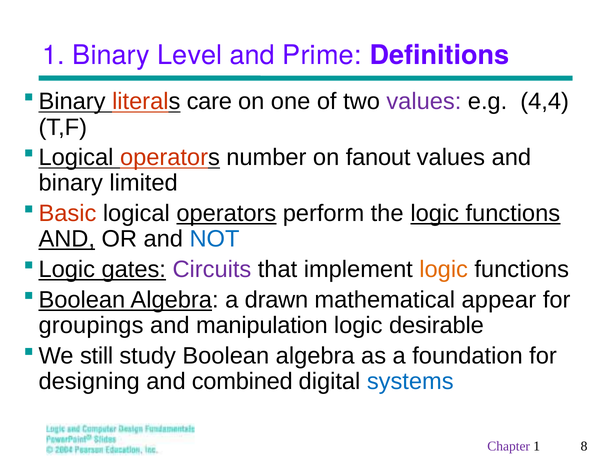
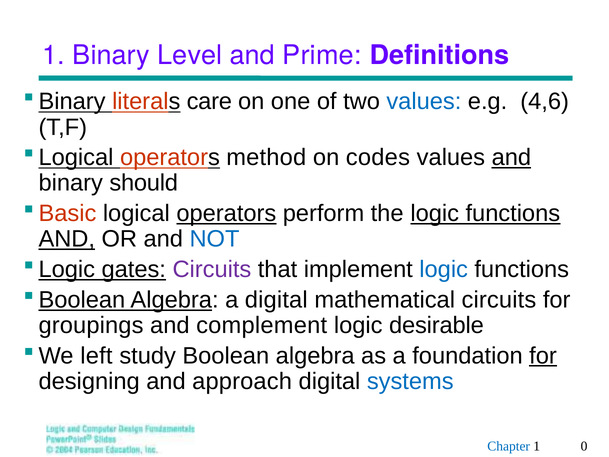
values at (424, 102) colour: purple -> blue
4,4: 4,4 -> 4,6
number: number -> method
fanout: fanout -> codes
and at (511, 157) underline: none -> present
limited: limited -> should
logic at (444, 269) colour: orange -> blue
a drawn: drawn -> digital
mathematical appear: appear -> circuits
manipulation: manipulation -> complement
still: still -> left
for at (543, 356) underline: none -> present
combined: combined -> approach
Chapter colour: purple -> blue
8: 8 -> 0
